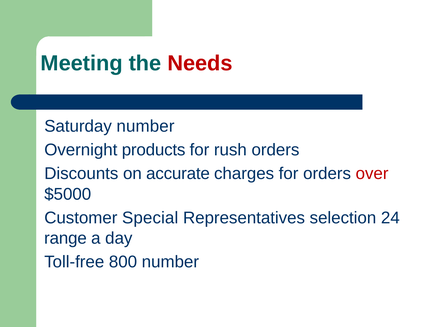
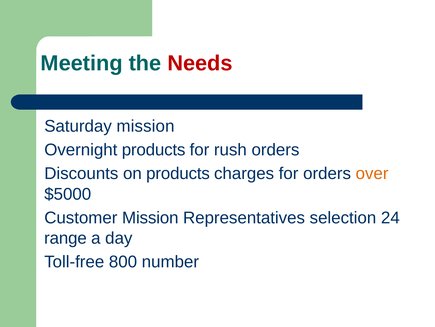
Saturday number: number -> mission
on accurate: accurate -> products
over colour: red -> orange
Customer Special: Special -> Mission
